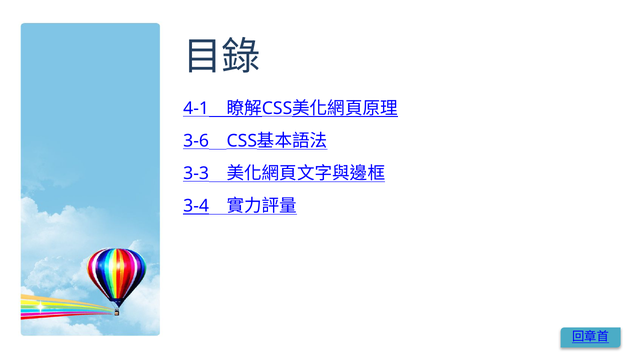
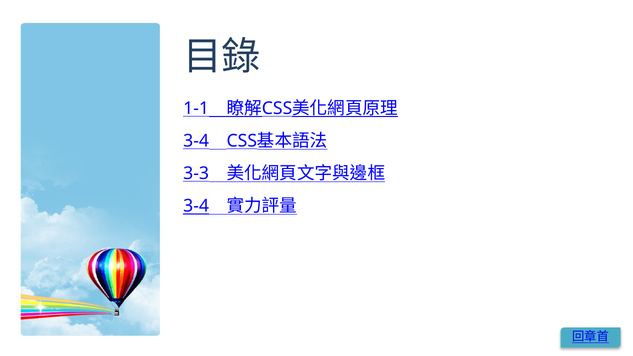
4-1: 4-1 -> 1-1
3-6 at (196, 141): 3-6 -> 3-4
